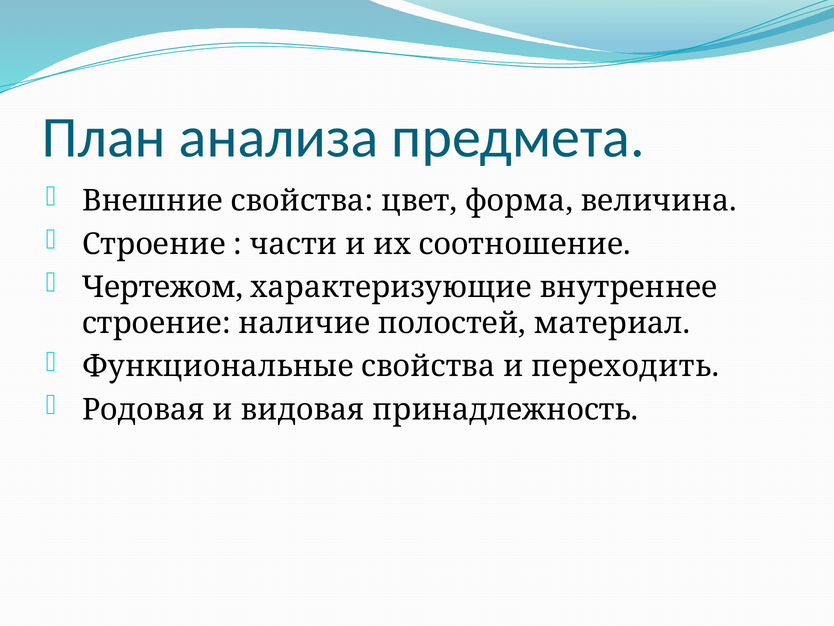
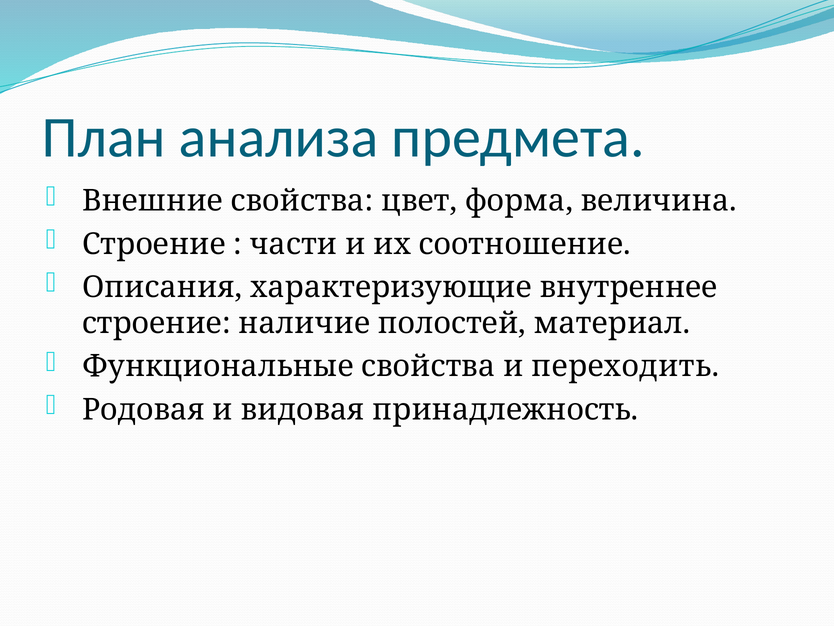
Чертежом: Чертежом -> Описания
